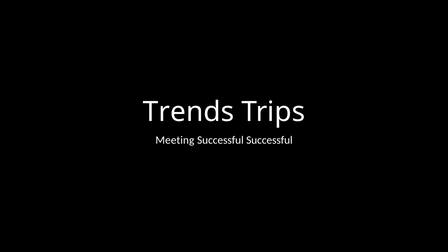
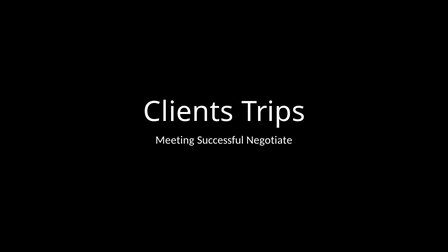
Trends: Trends -> Clients
Successful Successful: Successful -> Negotiate
